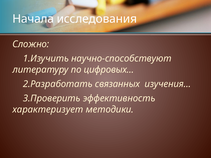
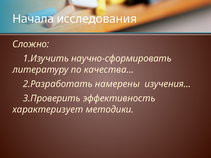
научно-способствуют: научно-способствуют -> научно-сформировать
цифровых…: цифровых… -> качества…
связанных: связанных -> намерены
